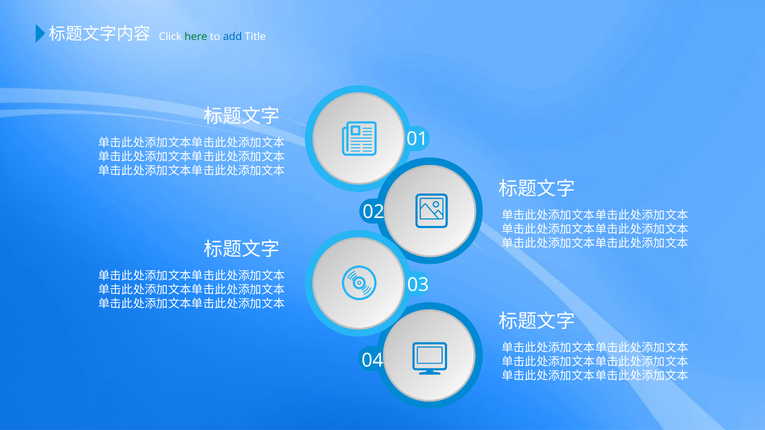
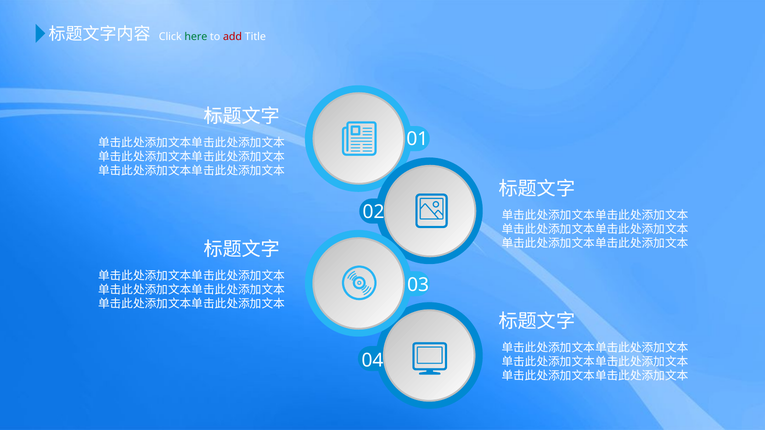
add colour: blue -> red
